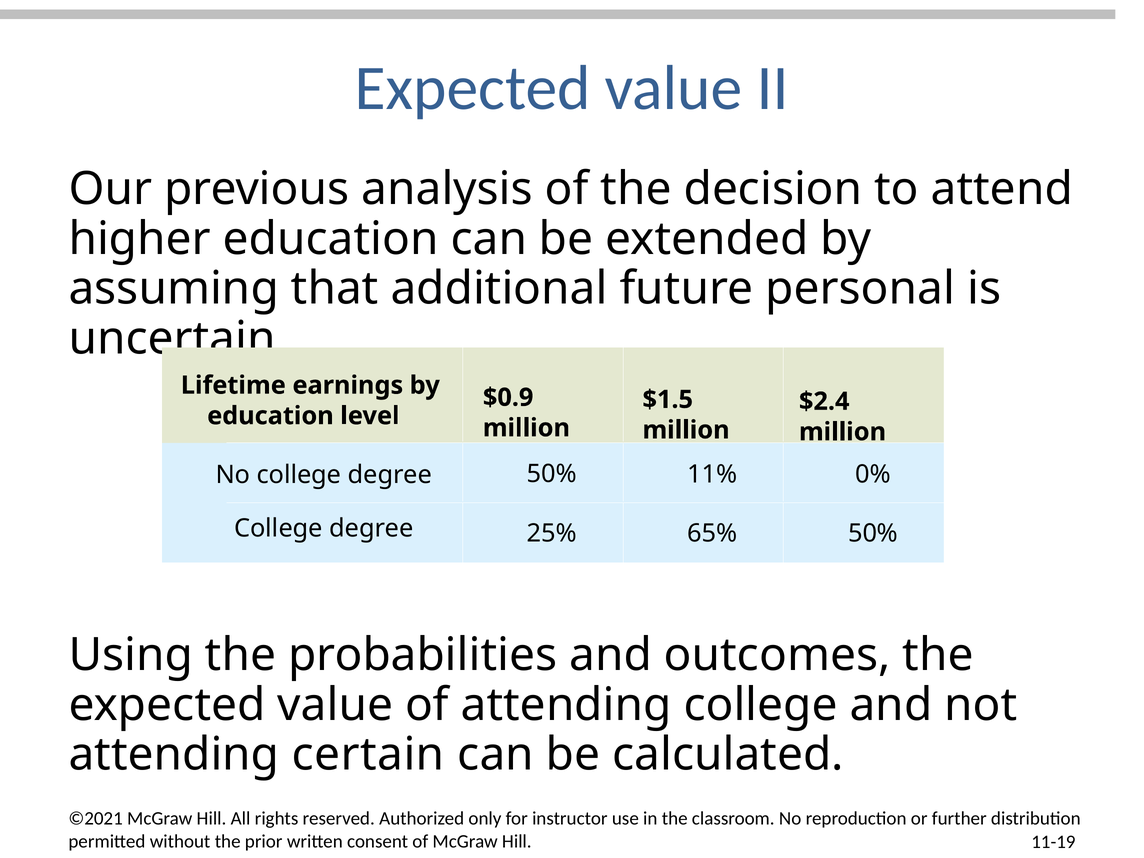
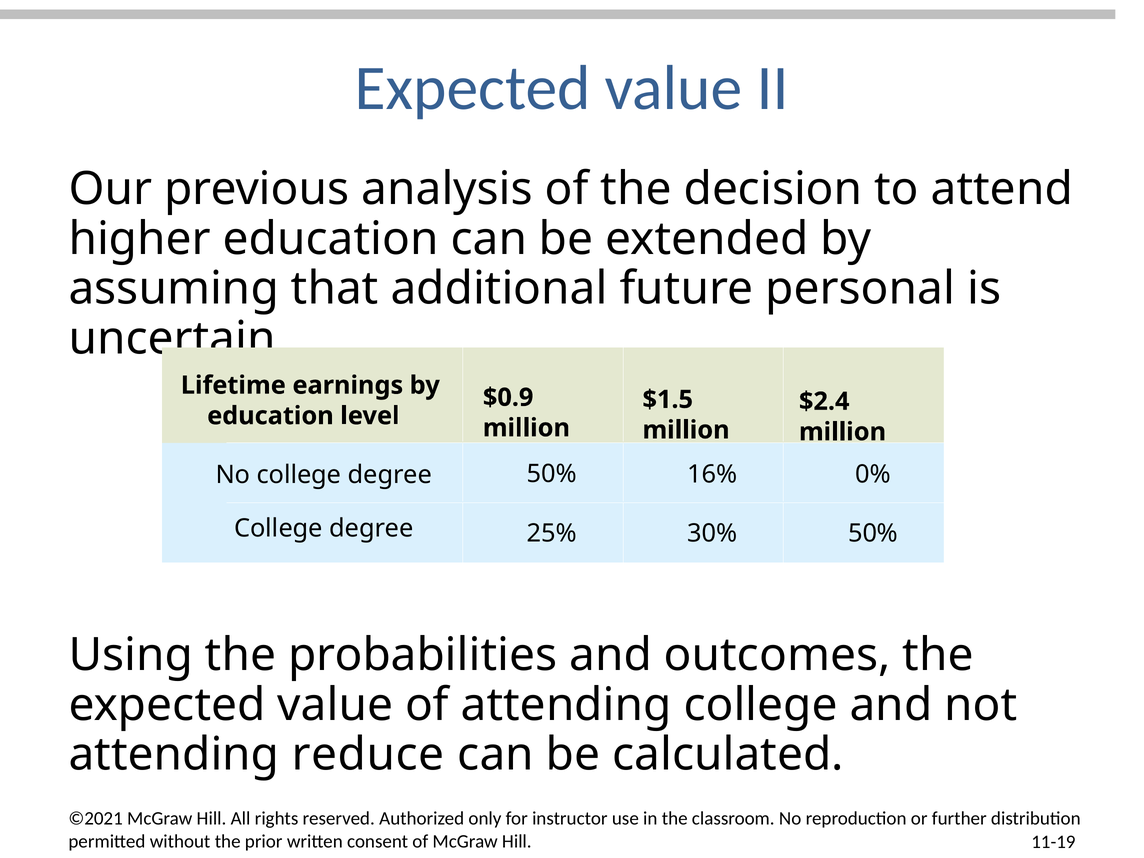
11%: 11% -> 16%
65%: 65% -> 30%
certain: certain -> reduce
